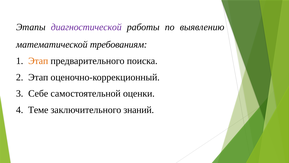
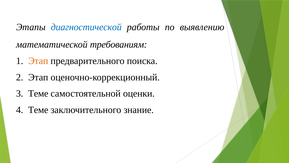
диагностической colour: purple -> blue
Себе at (38, 93): Себе -> Теме
знаний: знаний -> знание
